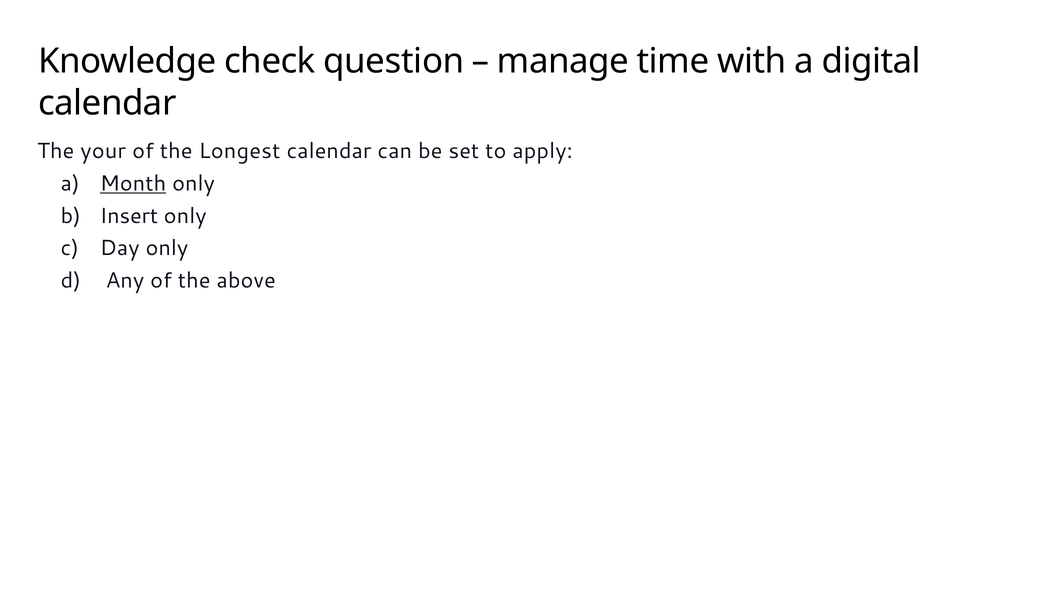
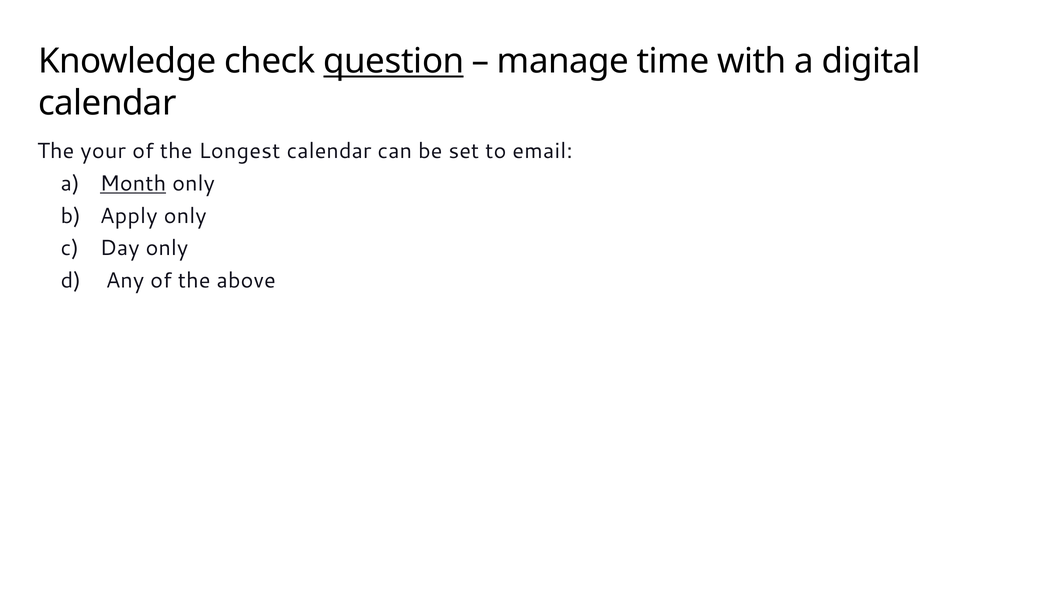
question underline: none -> present
apply: apply -> email
Insert: Insert -> Apply
